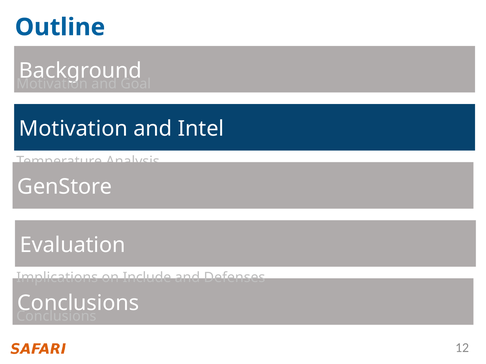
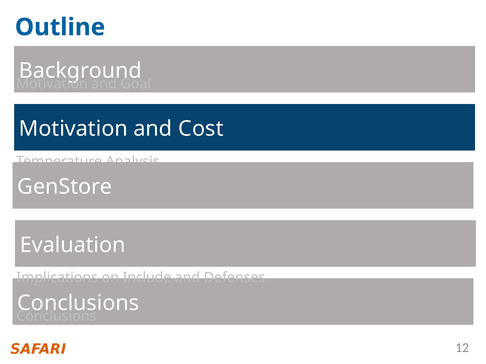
Intel: Intel -> Cost
